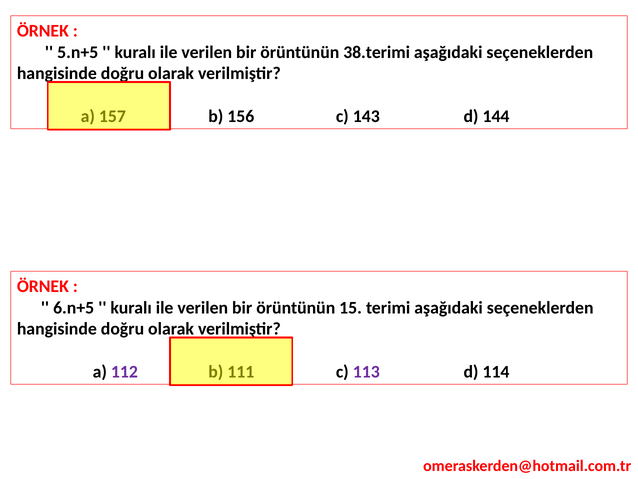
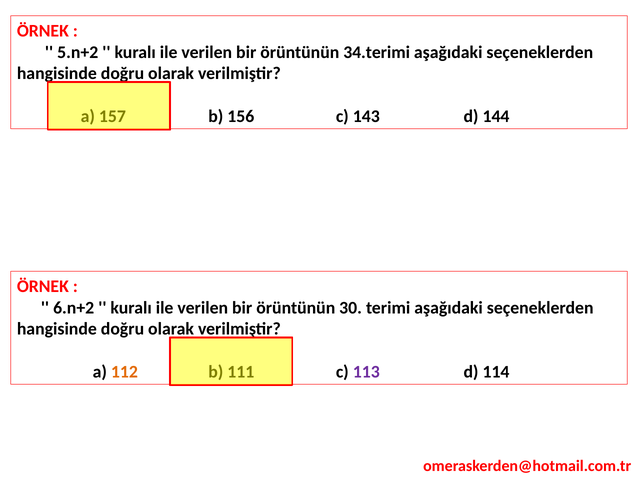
5.n+5: 5.n+5 -> 5.n+2
38.terimi: 38.terimi -> 34.terimi
6.n+5: 6.n+5 -> 6.n+2
15: 15 -> 30
112 colour: purple -> orange
